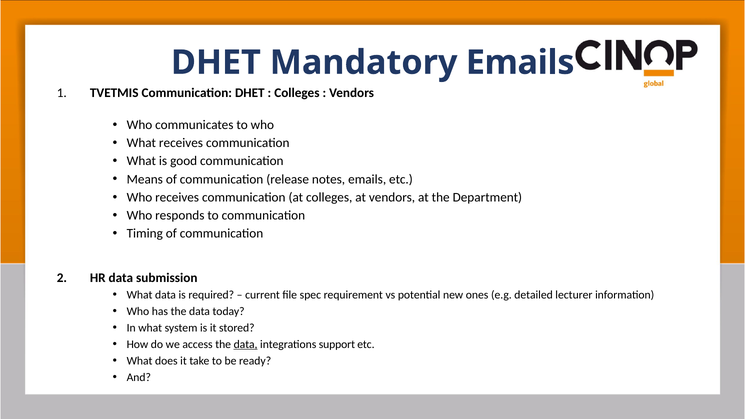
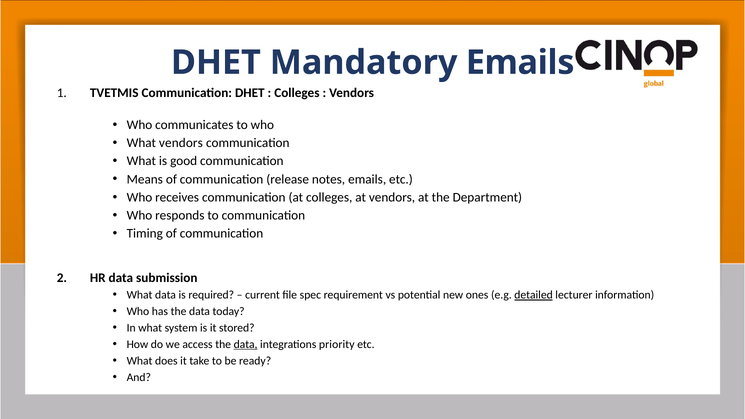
What receives: receives -> vendors
detailed underline: none -> present
support: support -> priority
